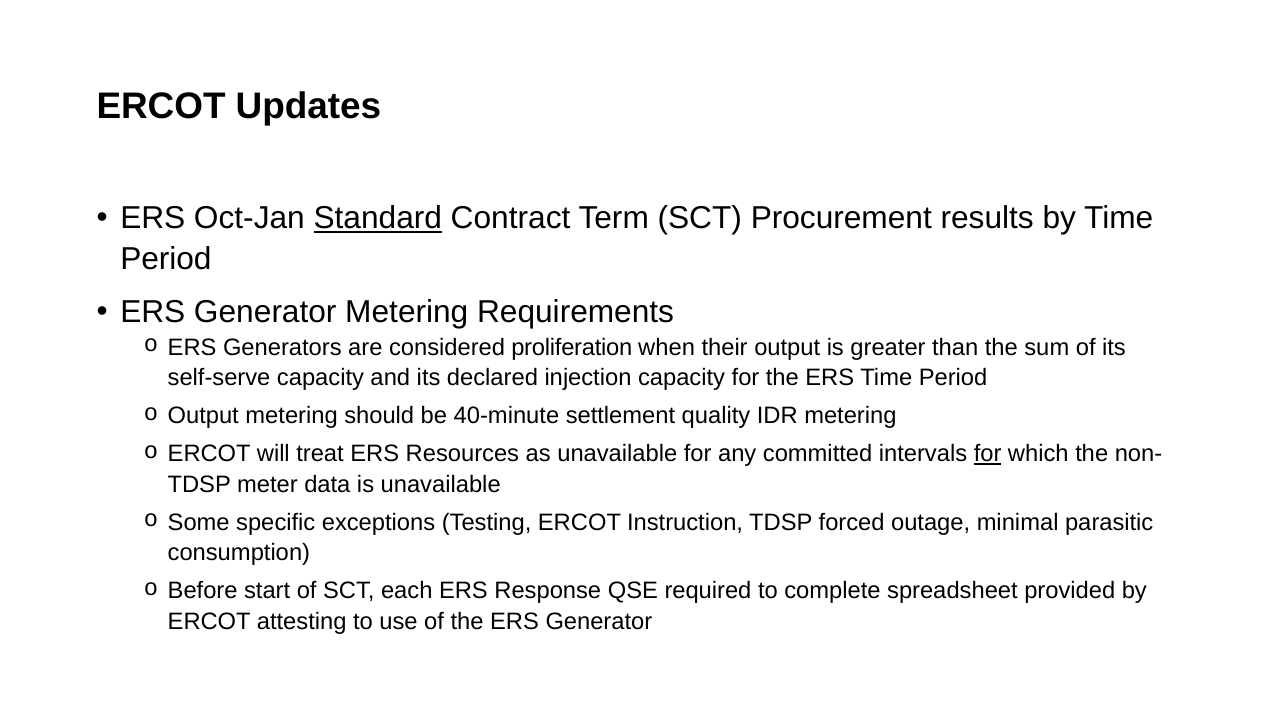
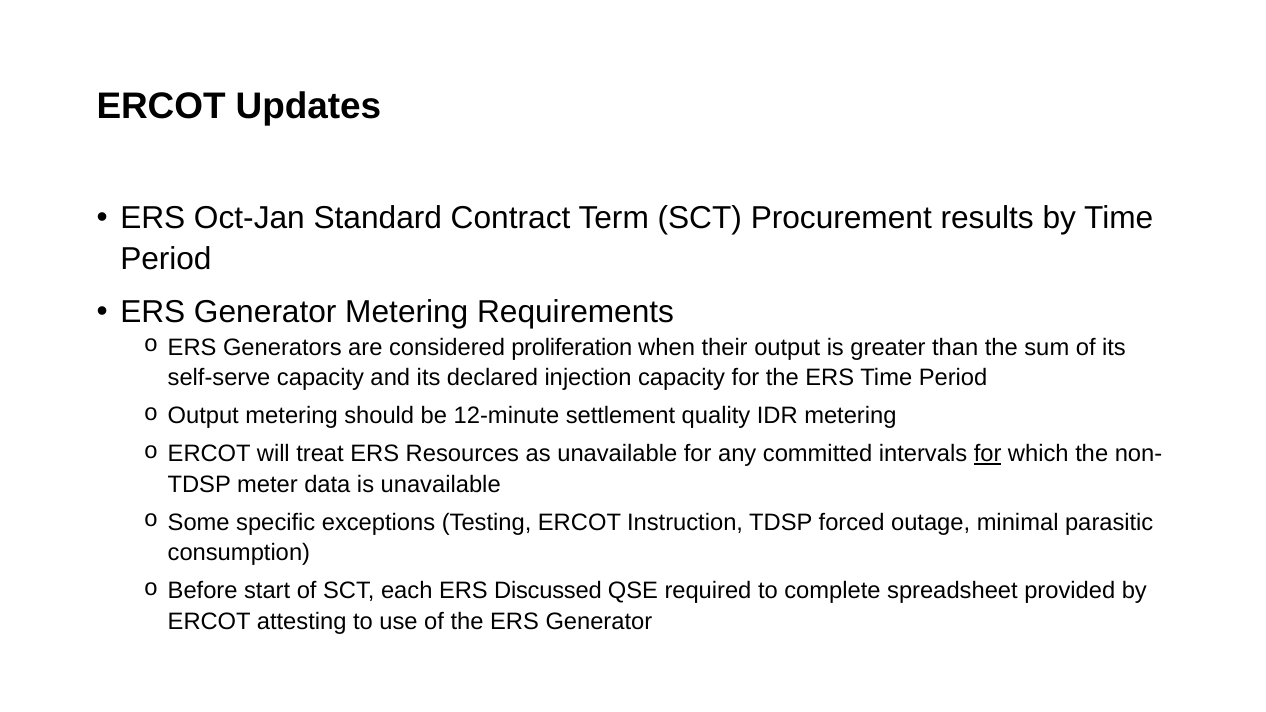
Standard underline: present -> none
40-minute: 40-minute -> 12-minute
Response: Response -> Discussed
